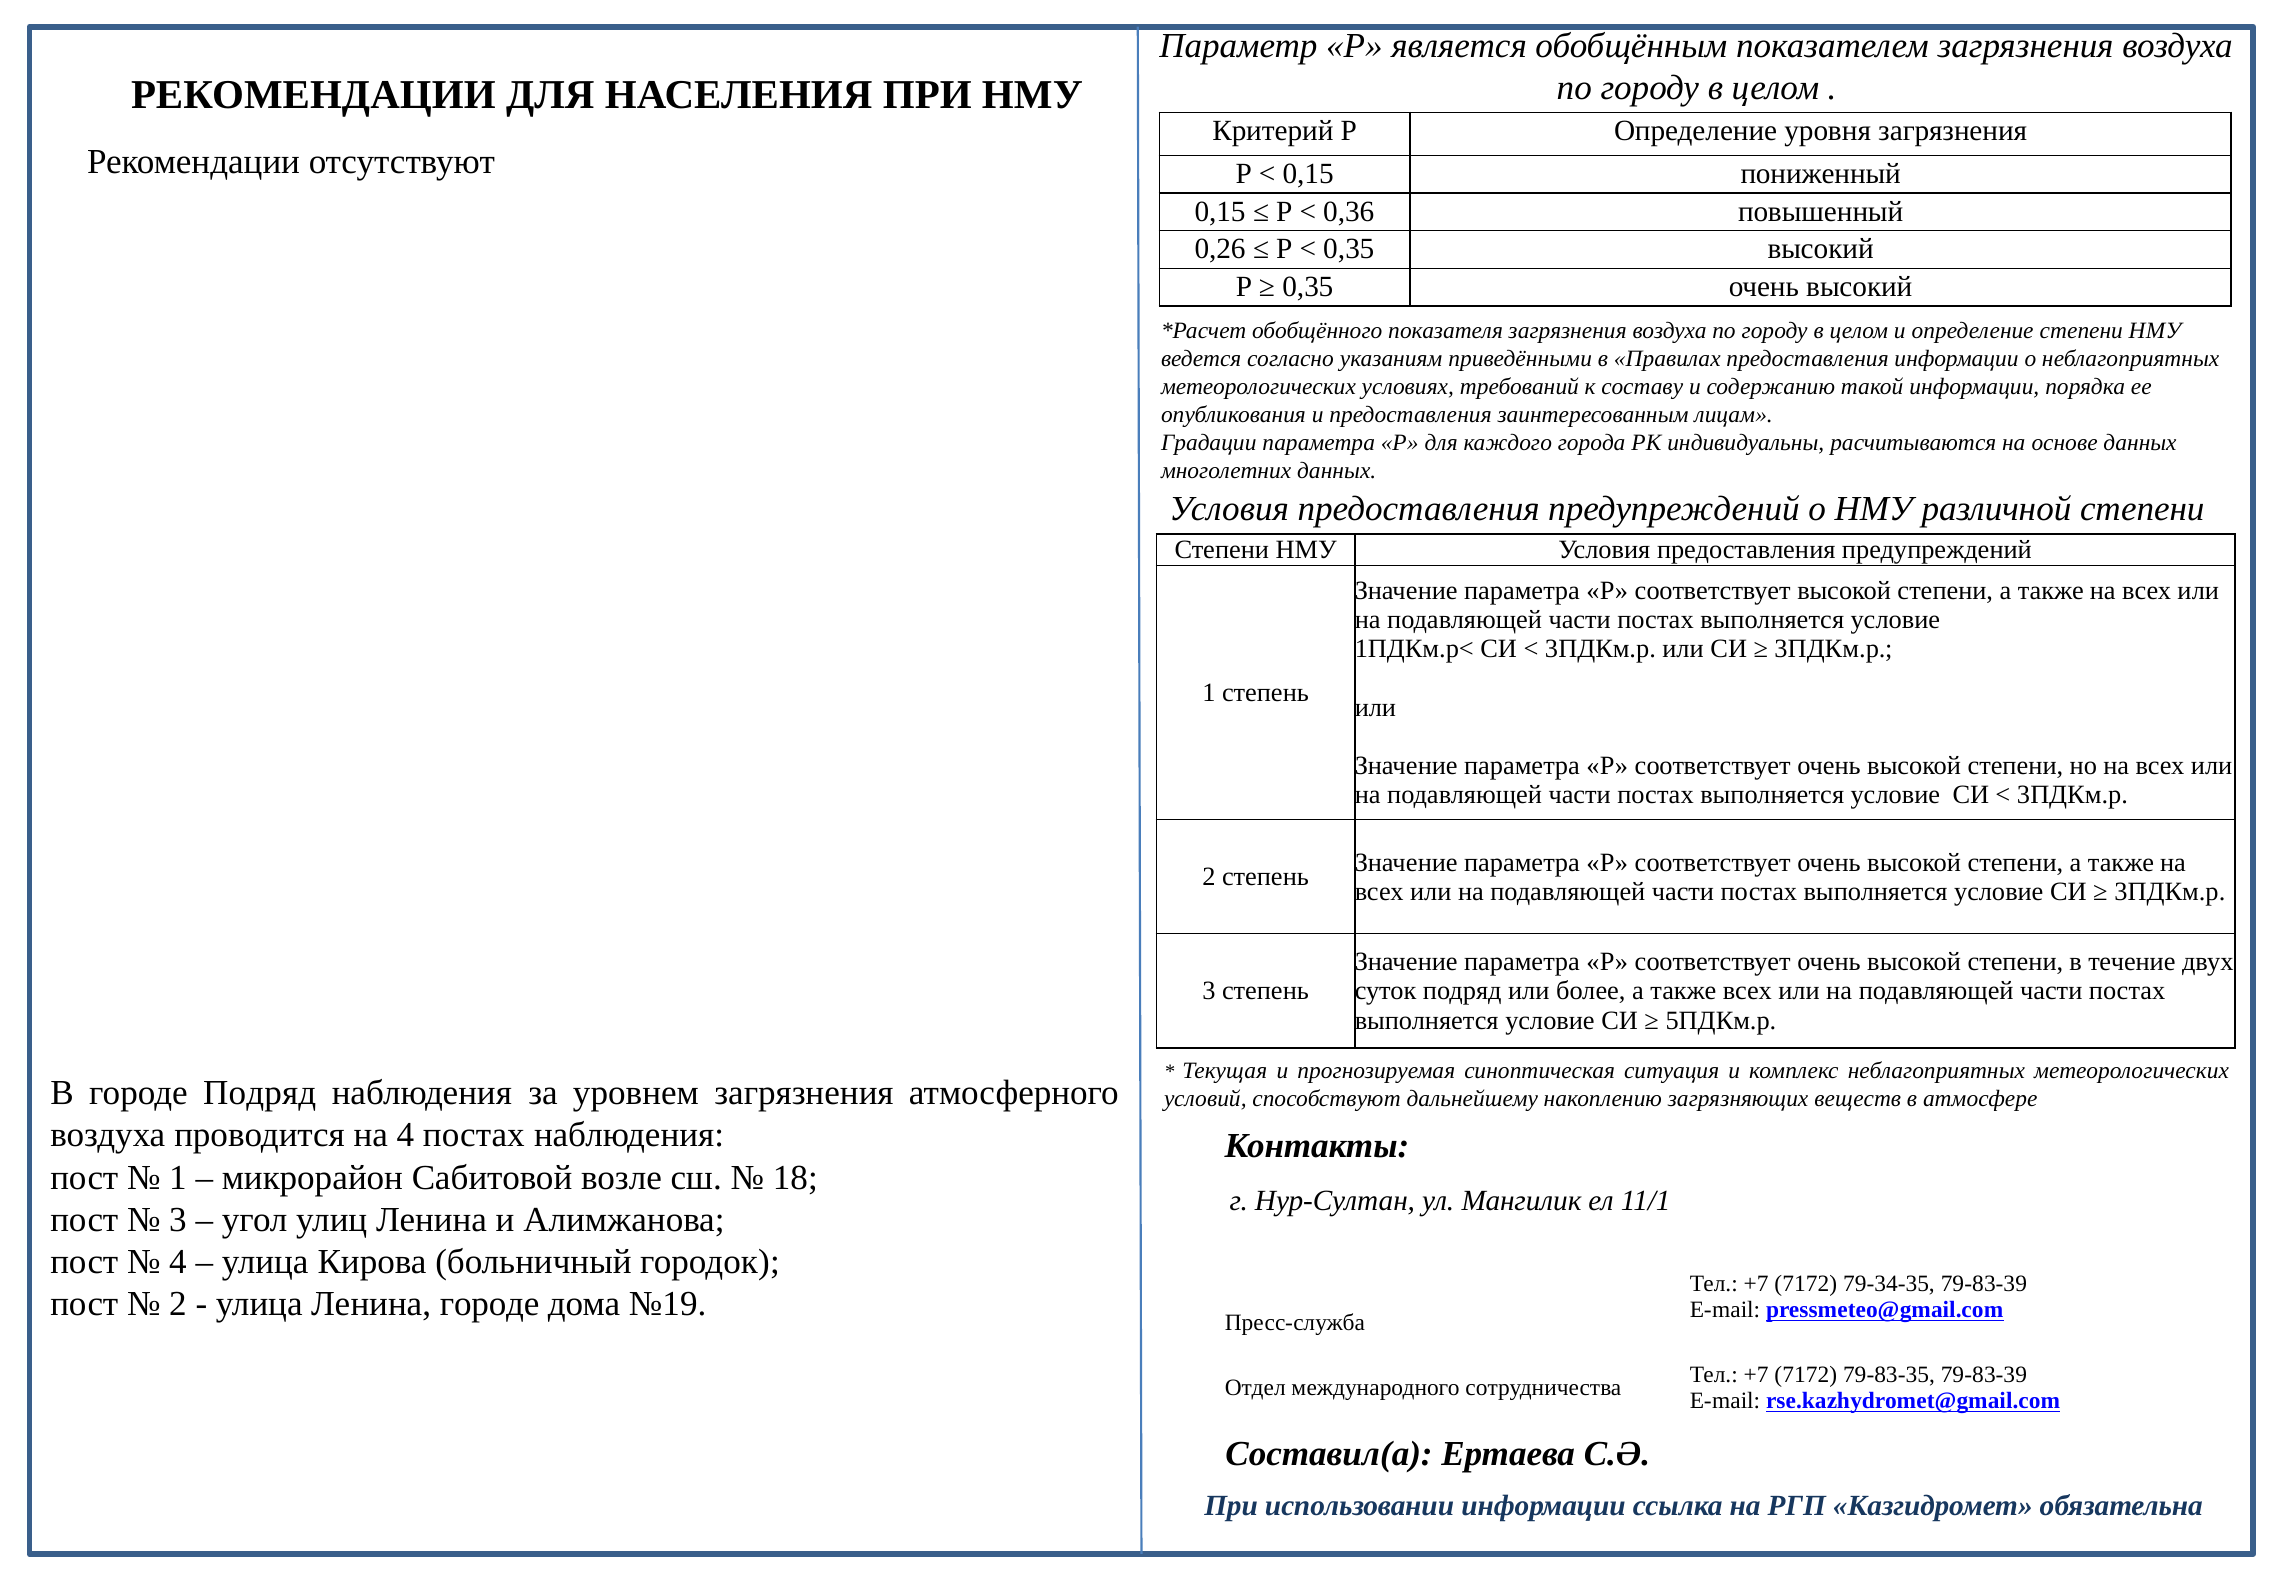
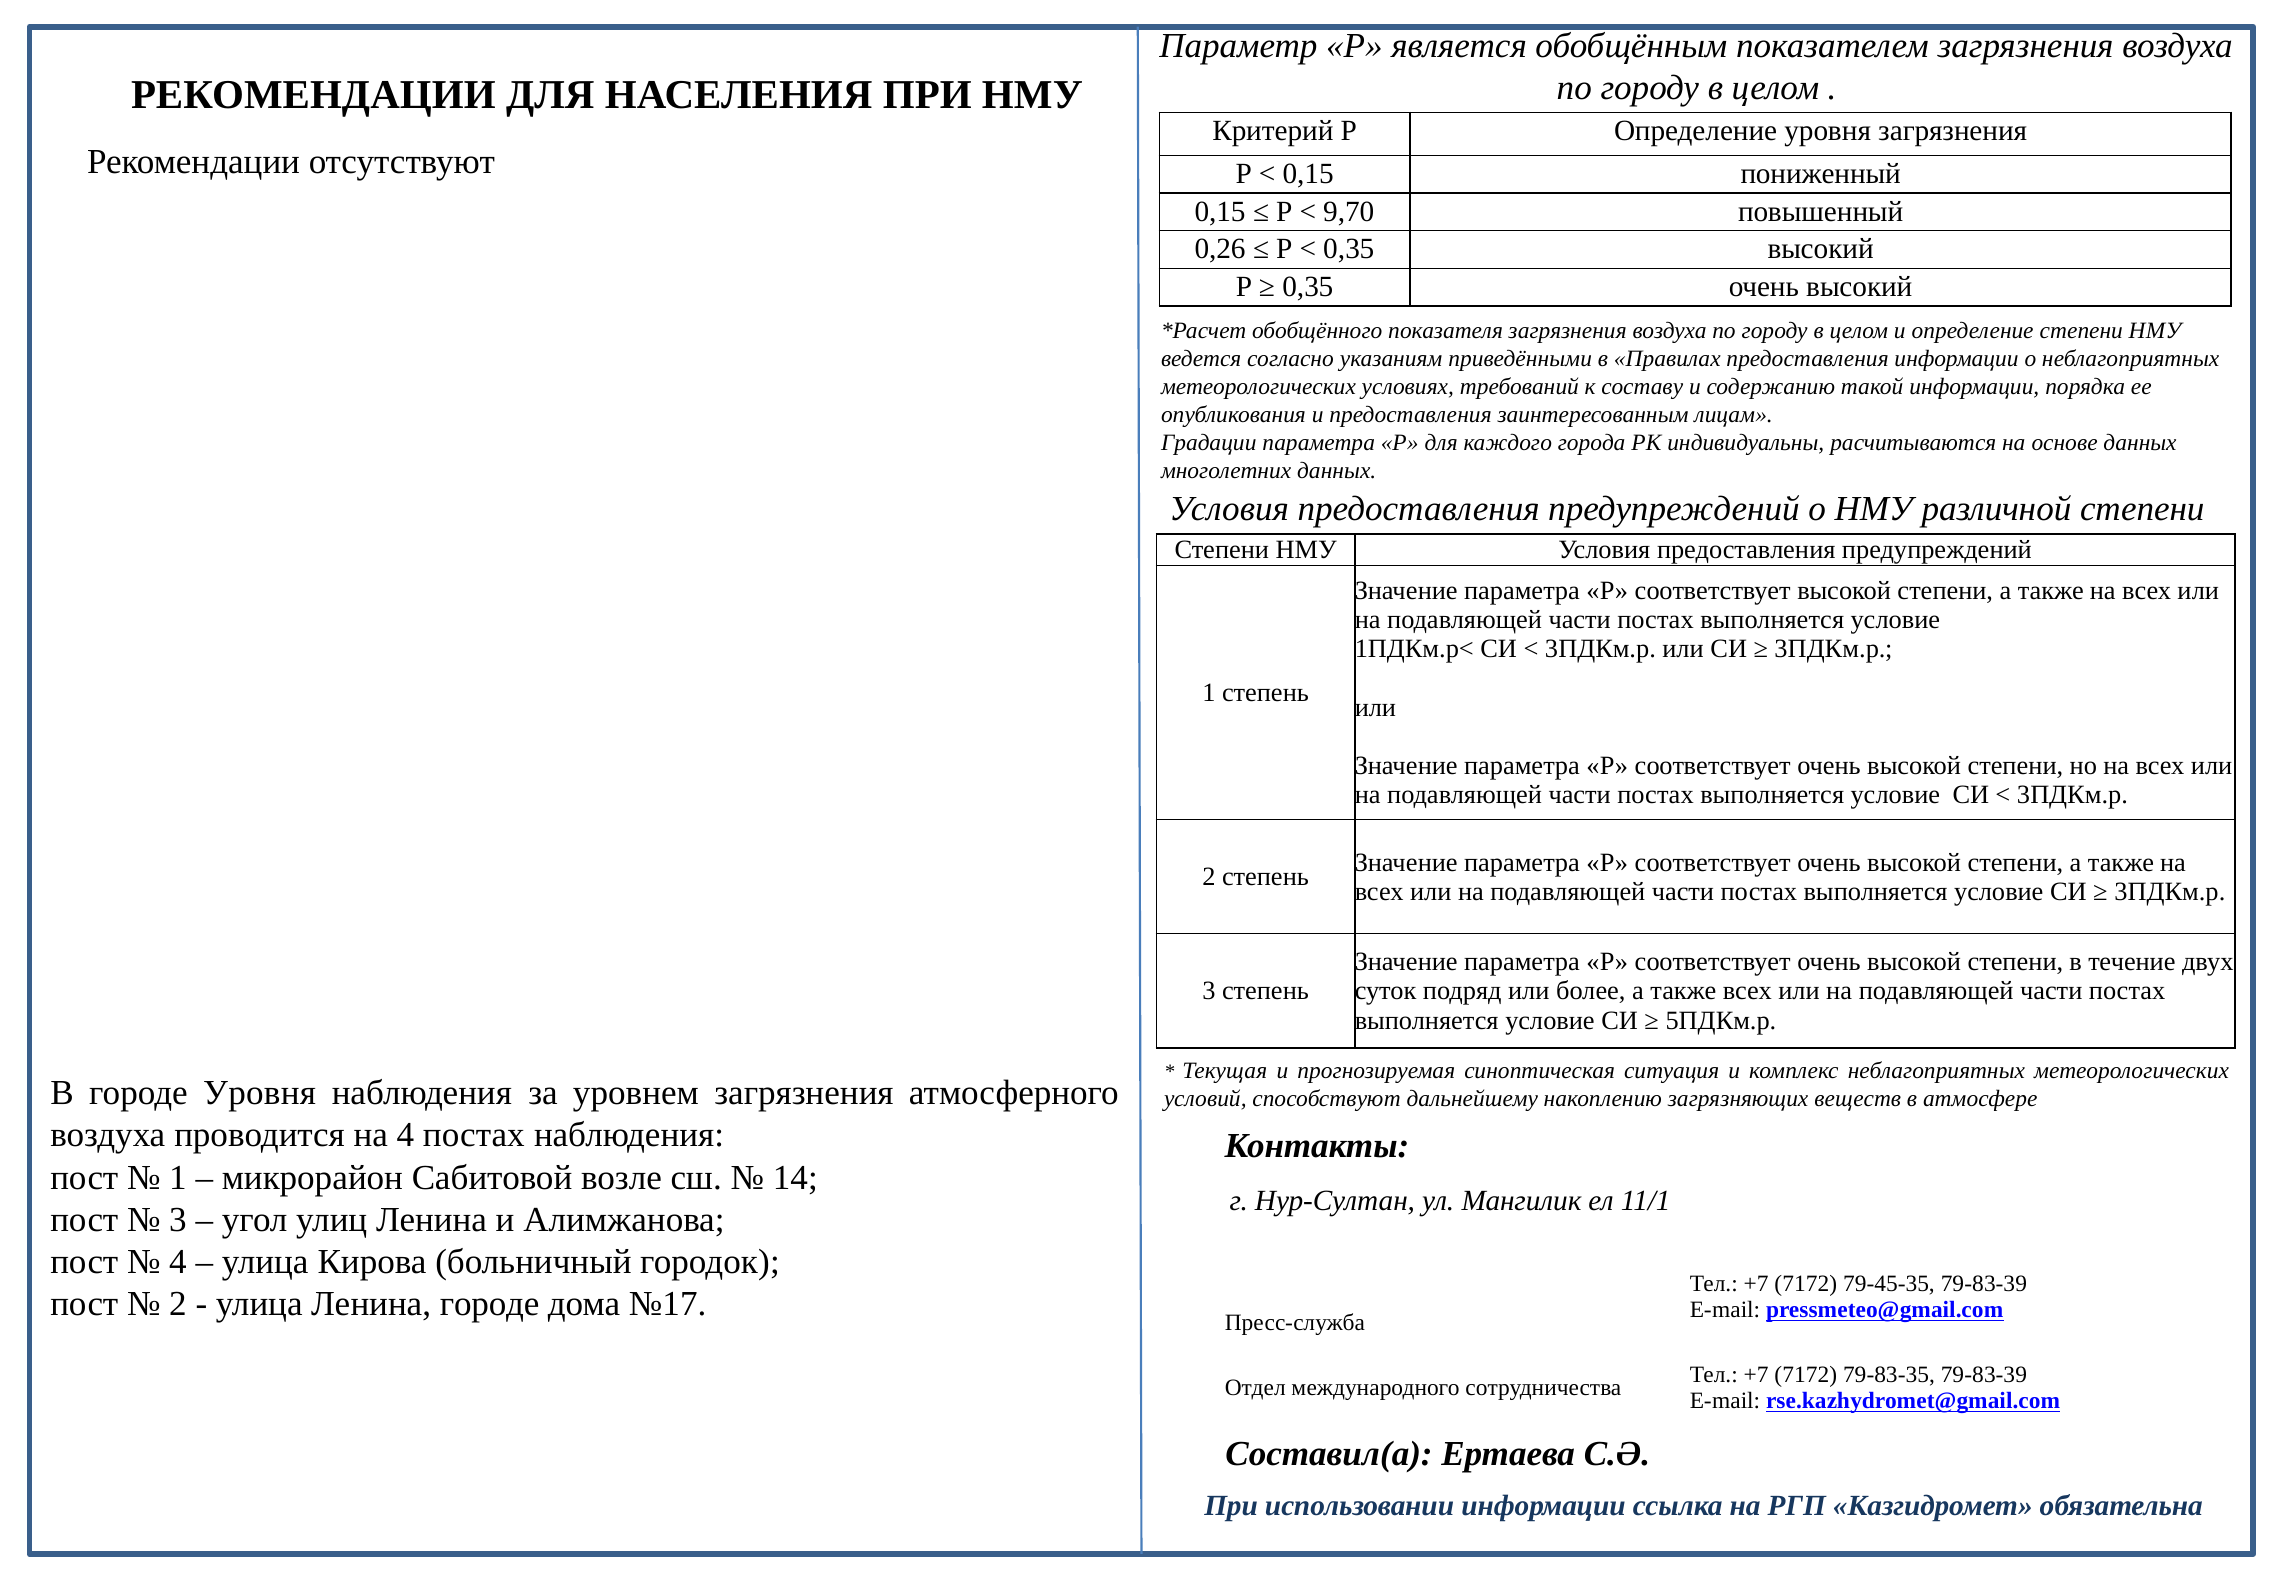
0,36: 0,36 -> 9,70
городе Подряд: Подряд -> Уровня
18: 18 -> 14
79-34-35: 79-34-35 -> 79-45-35
№19: №19 -> №17
